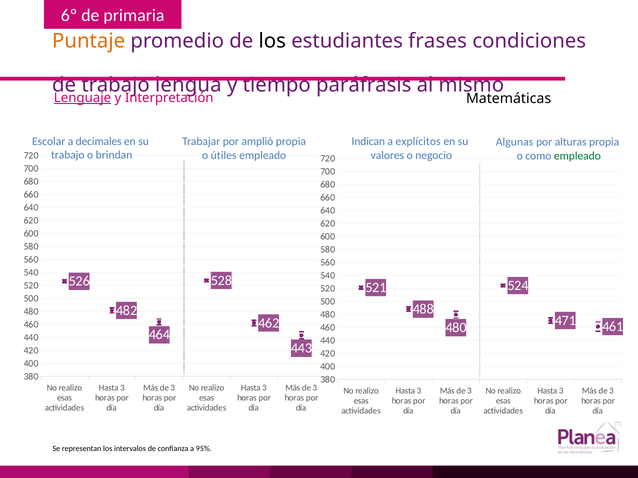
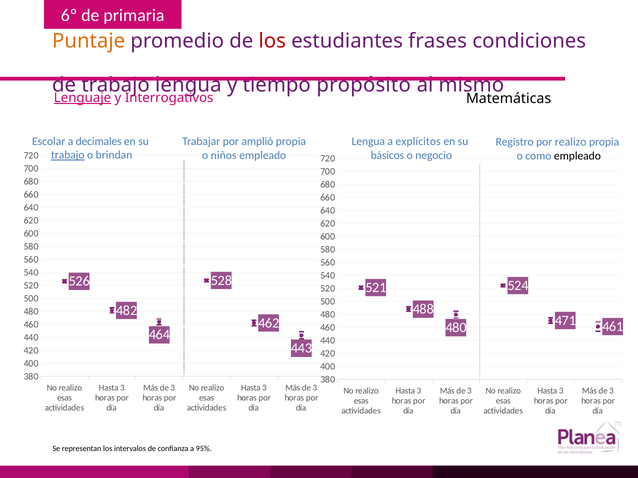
los at (272, 41) colour: black -> red
paráfrasis: paráfrasis -> propósito
Interpretación: Interpretación -> Interrogativos
Indican at (368, 142): Indican -> Lengua
Algunas: Algunas -> Registro
por alturas: alturas -> realizo
trabajo at (68, 155) underline: none -> present
útiles: útiles -> niños
valores: valores -> básicos
empleado at (577, 156) colour: green -> black
